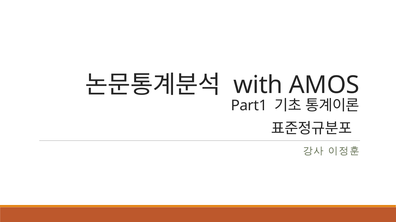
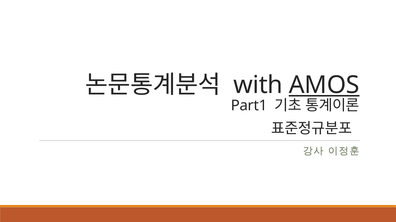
AMOS underline: none -> present
